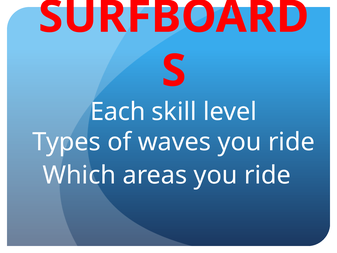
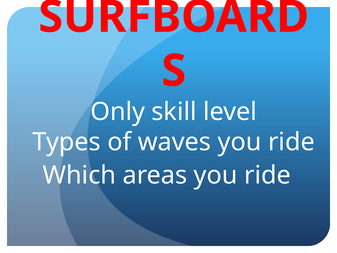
Each: Each -> Only
